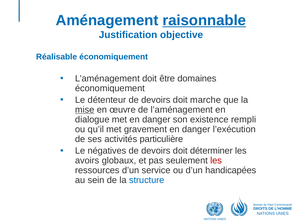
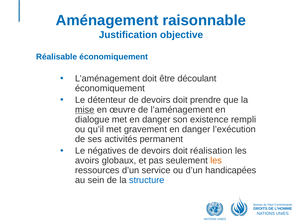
raisonnable underline: present -> none
domaines: domaines -> découlant
marche: marche -> prendre
particulière: particulière -> permanent
déterminer: déterminer -> réalisation
les at (216, 161) colour: red -> orange
